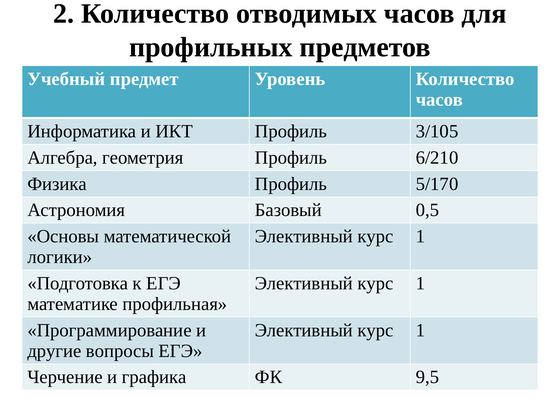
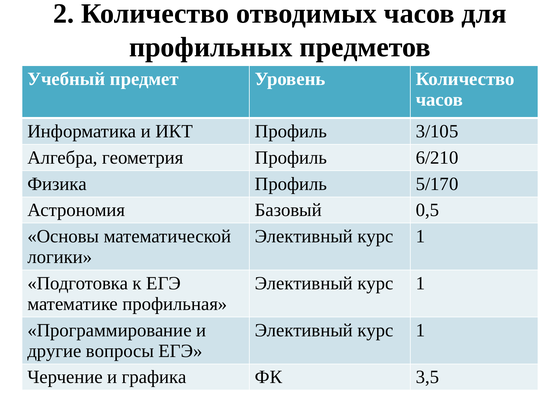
9,5: 9,5 -> 3,5
